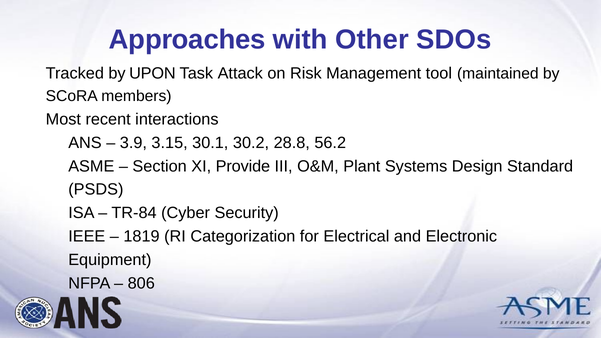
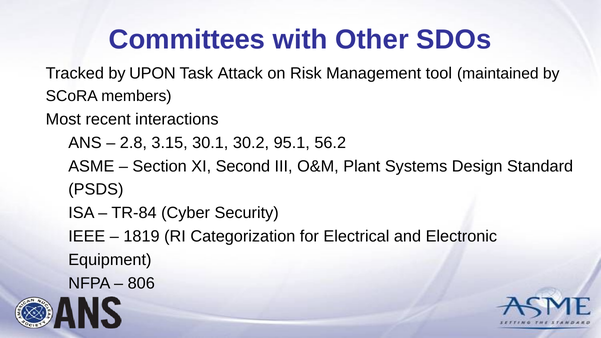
Approaches: Approaches -> Committees
3.9: 3.9 -> 2.8
28.8: 28.8 -> 95.1
Provide: Provide -> Second
